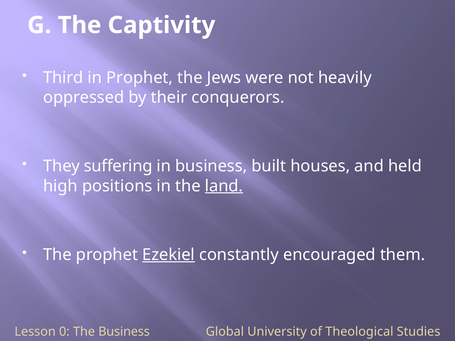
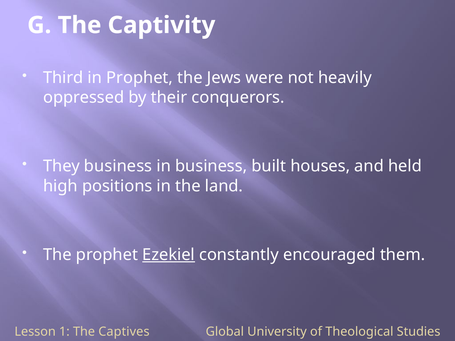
They suffering: suffering -> business
land underline: present -> none
0: 0 -> 1
The Business: Business -> Captives
